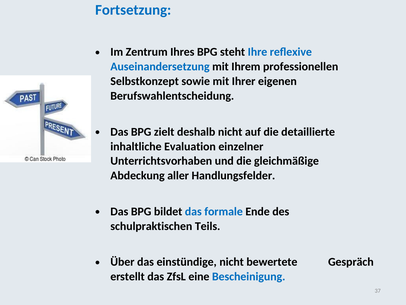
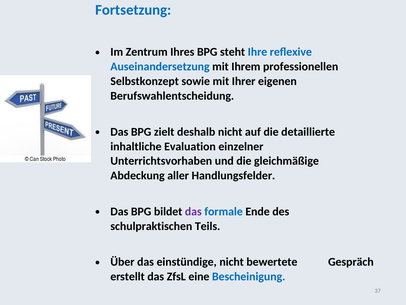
das at (193, 211) colour: blue -> purple
